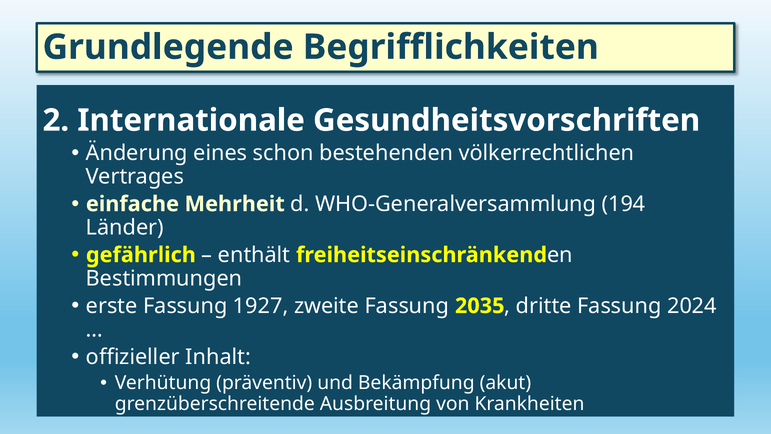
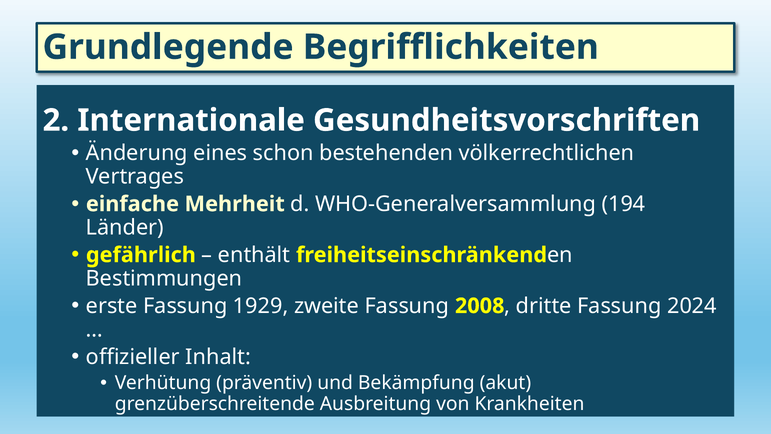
1927: 1927 -> 1929
2035: 2035 -> 2008
